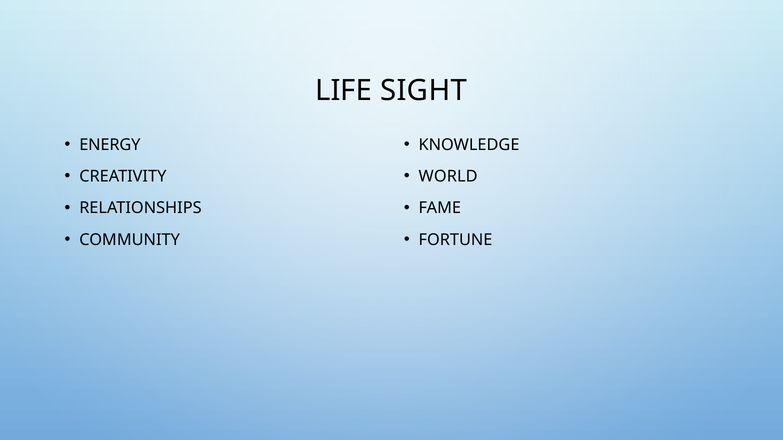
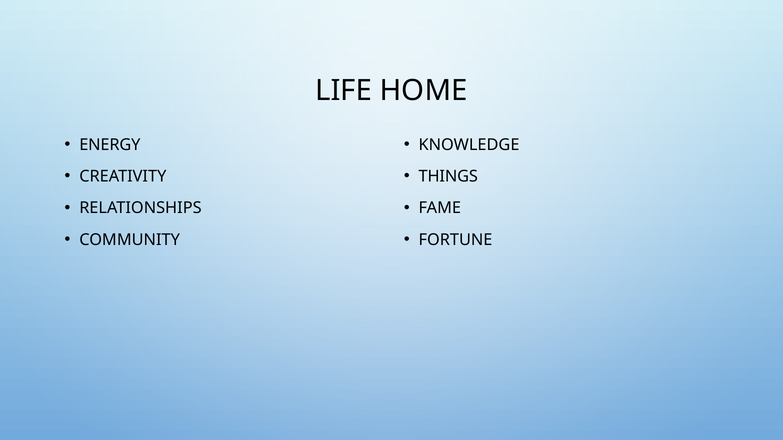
SIGHT: SIGHT -> HOME
WORLD: WORLD -> THINGS
